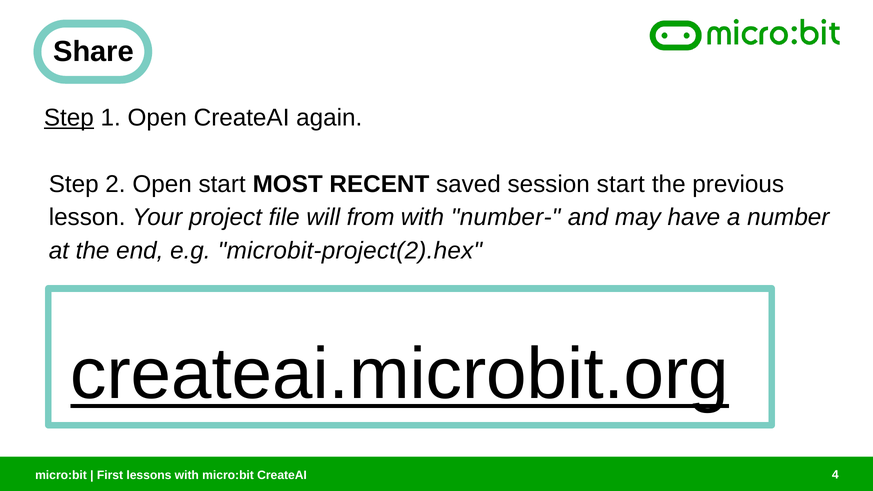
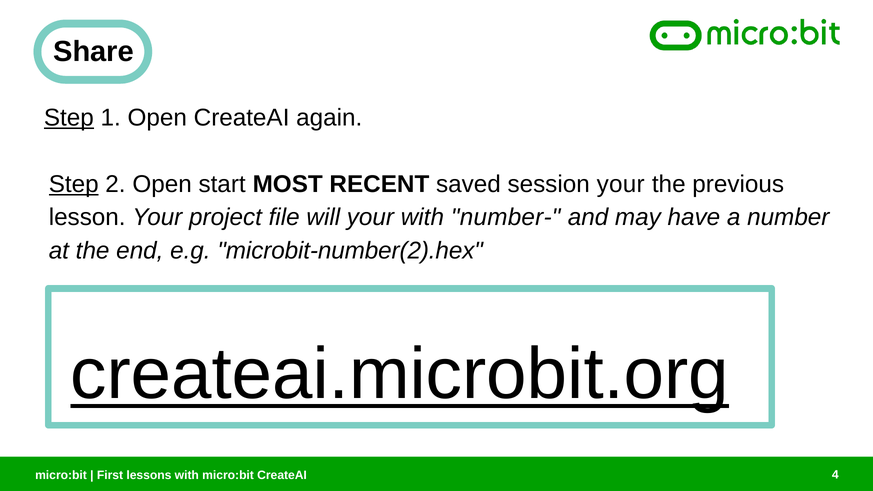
Step at (74, 184) underline: none -> present
session start: start -> your
will from: from -> your
microbit-project(2).hex: microbit-project(2).hex -> microbit-number(2).hex
